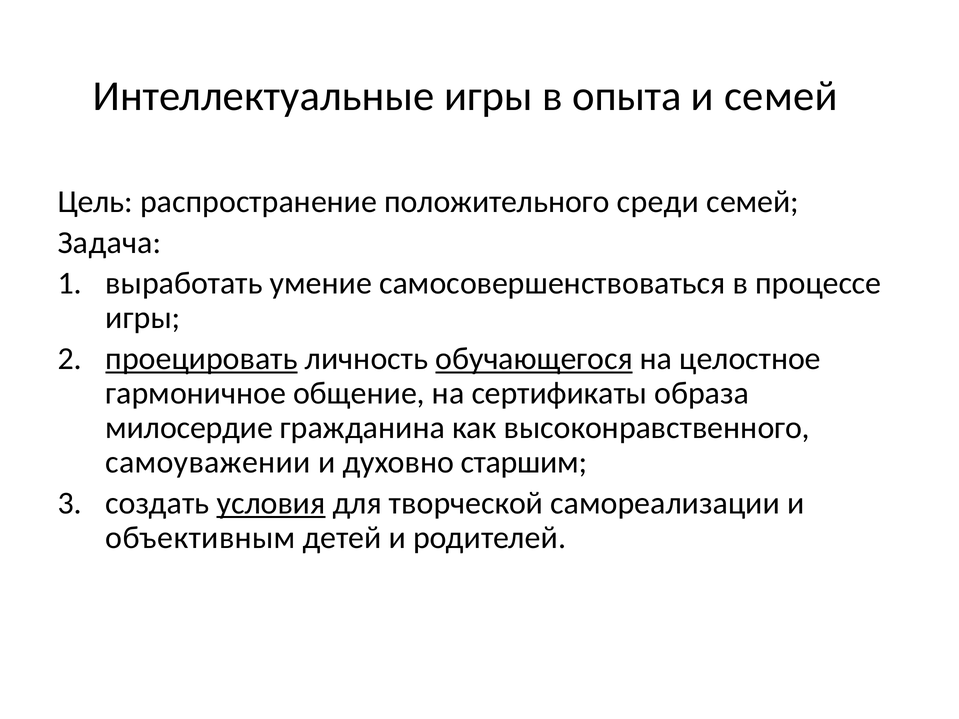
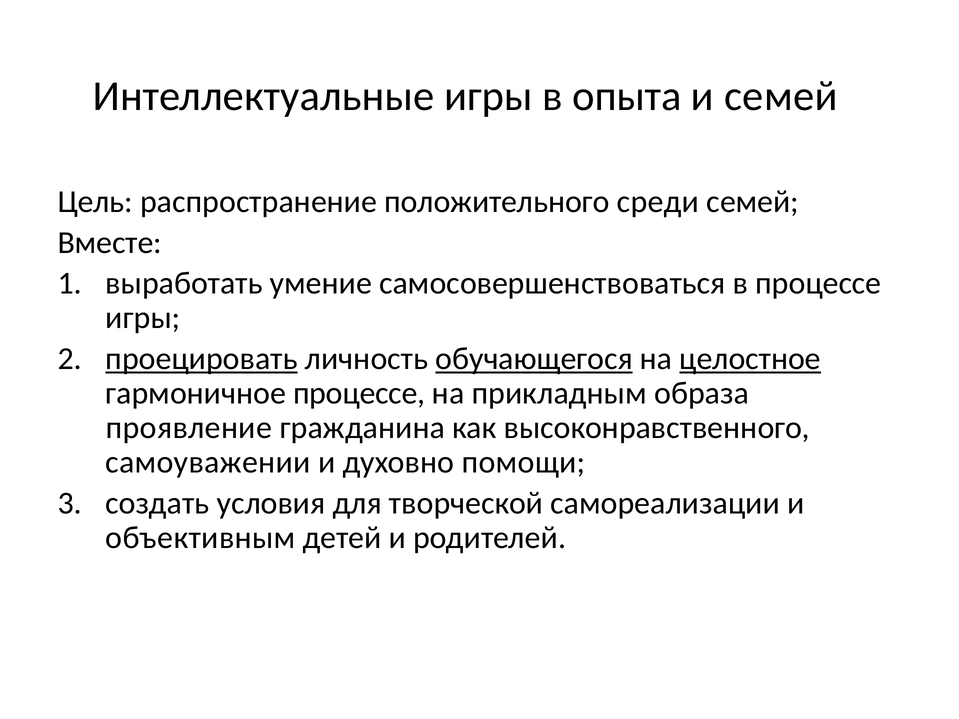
Задача: Задача -> Вместе
целостное underline: none -> present
гармоничное общение: общение -> процессе
сертификаты: сертификаты -> прикладным
милосердие: милосердие -> проявление
старшим: старшим -> помощи
условия underline: present -> none
